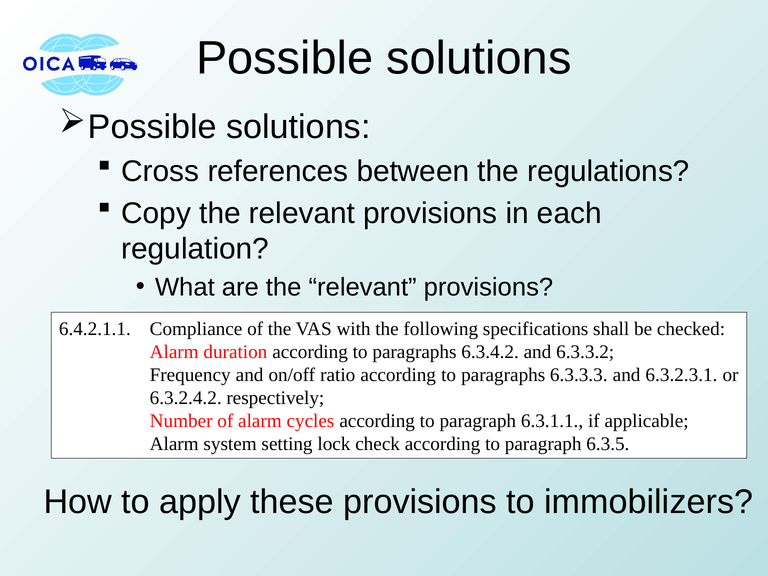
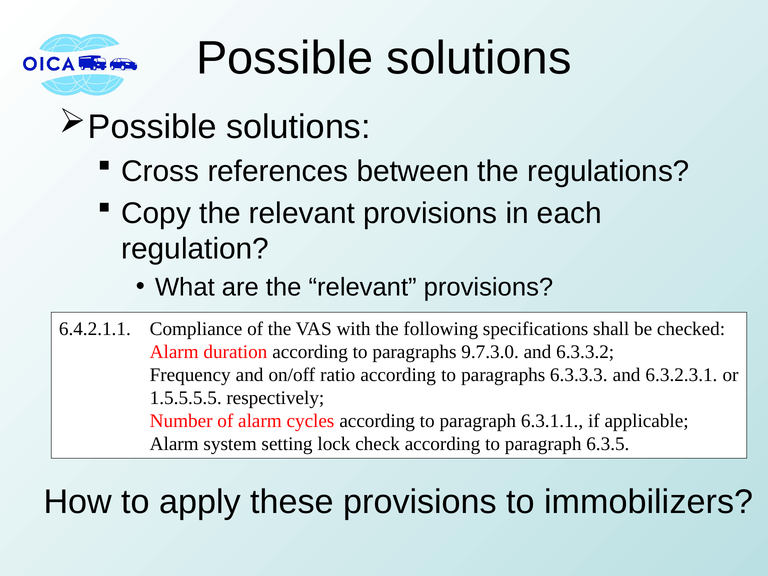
6.3.4.2: 6.3.4.2 -> 9.7.3.0
6.3.2.4.2: 6.3.2.4.2 -> 1.5.5.5.5
